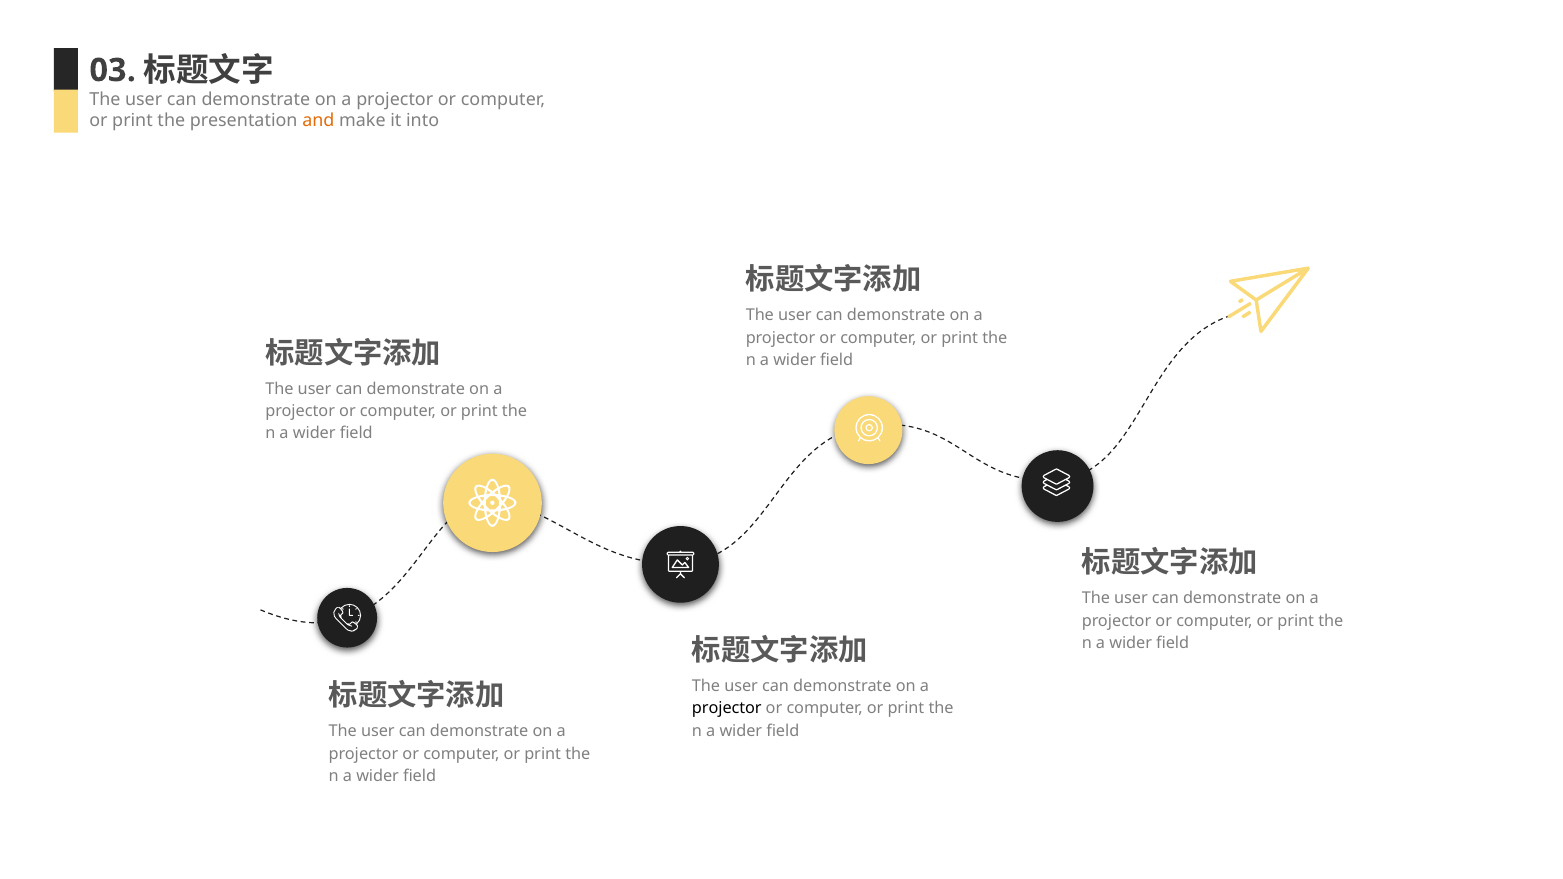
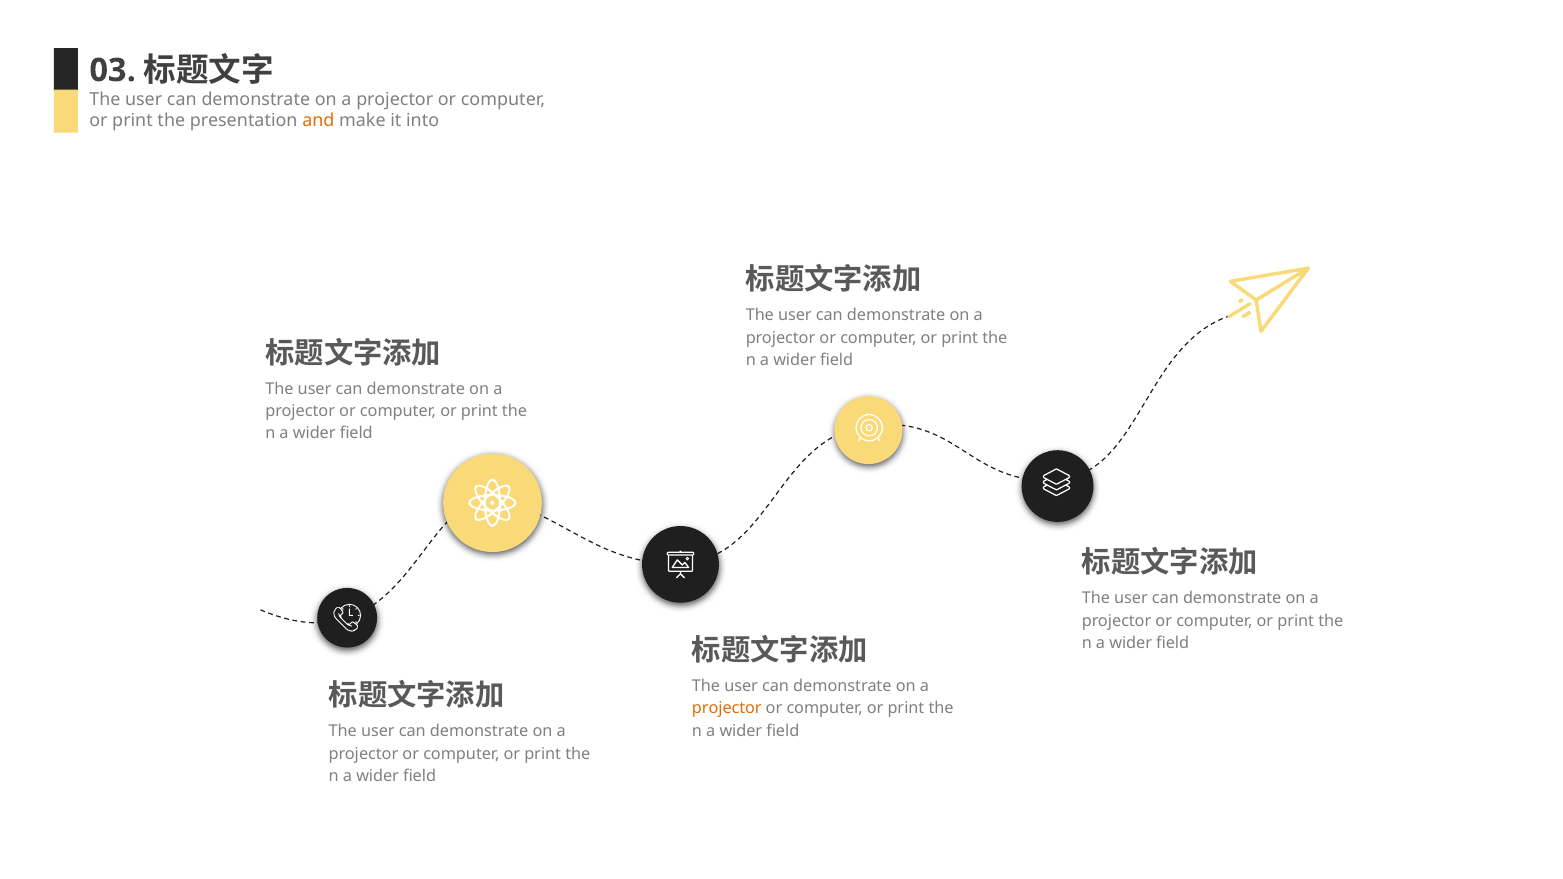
projector at (727, 709) colour: black -> orange
